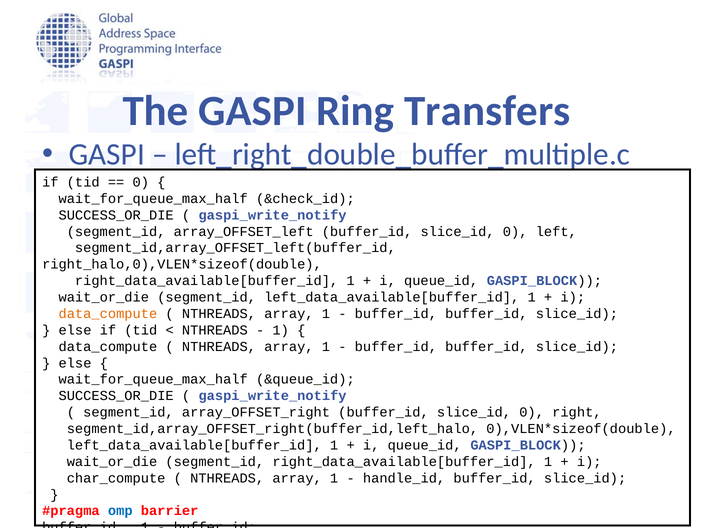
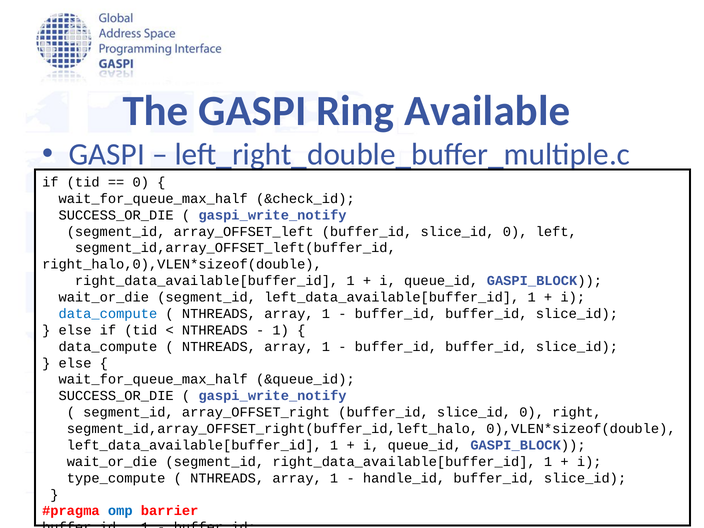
Transfers: Transfers -> Available
data_compute at (108, 314) colour: orange -> blue
char_compute: char_compute -> type_compute
